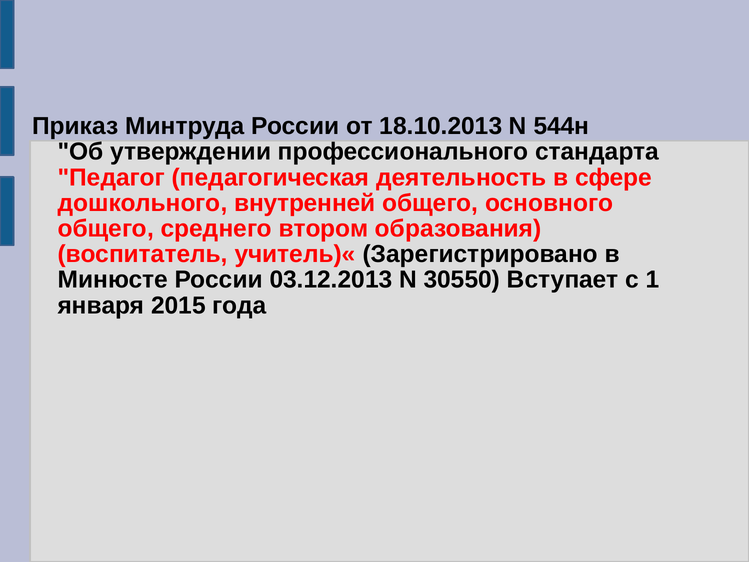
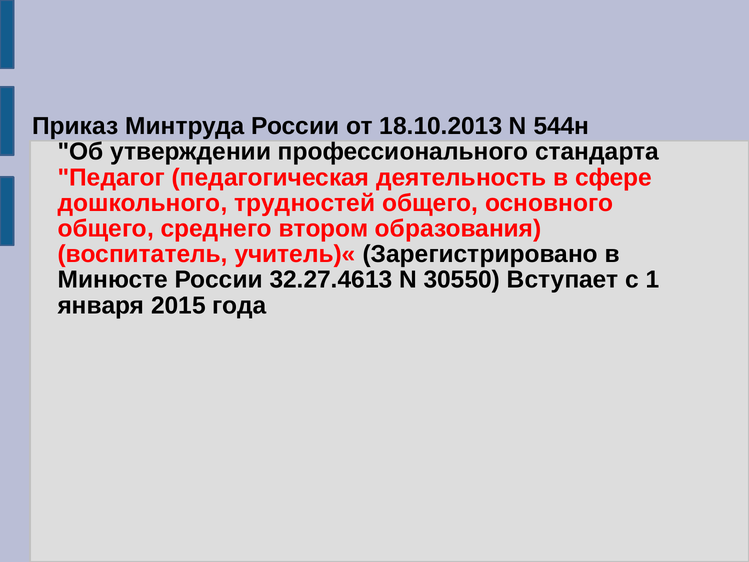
внутренней: внутренней -> трудностей
03.12.2013: 03.12.2013 -> 32.27.4613
